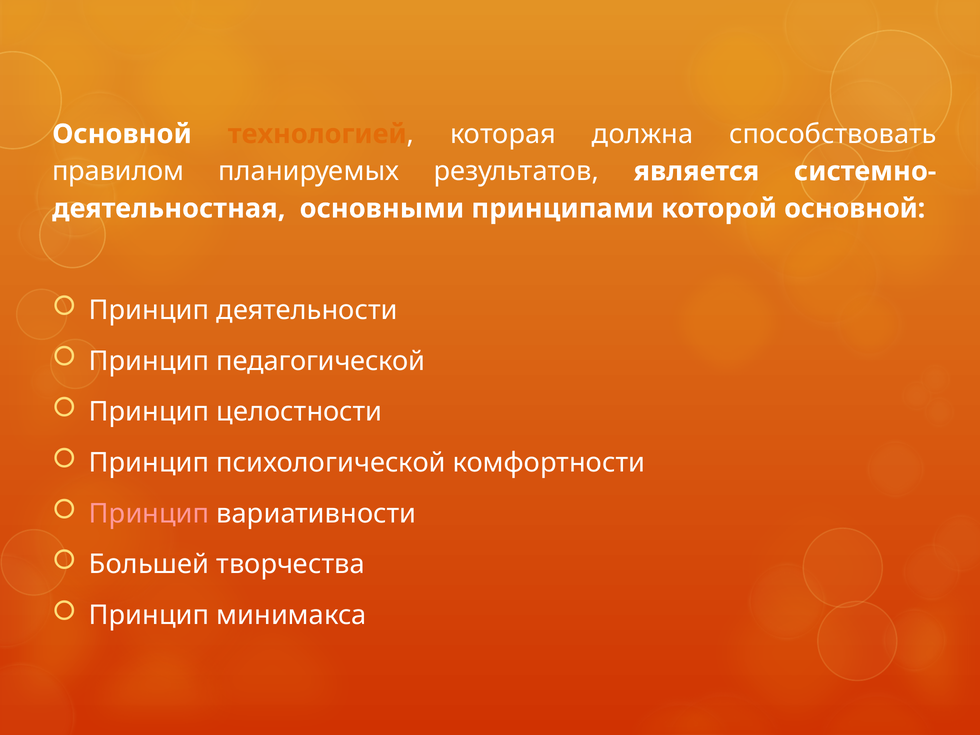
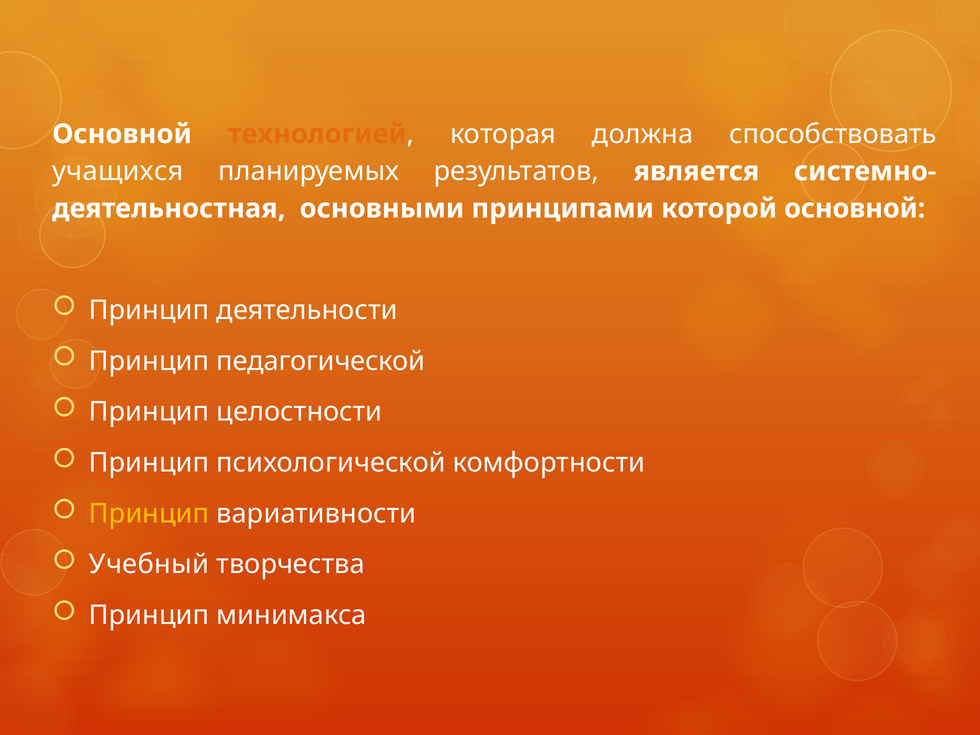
правилом: правилом -> учащихся
Принцип at (149, 514) colour: pink -> yellow
Большей: Большей -> Учебный
